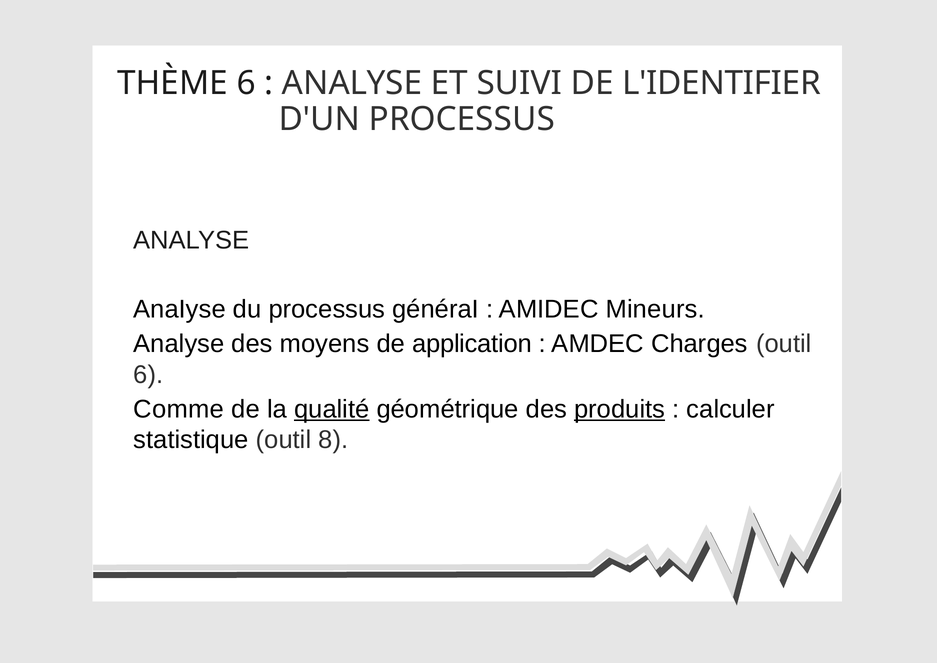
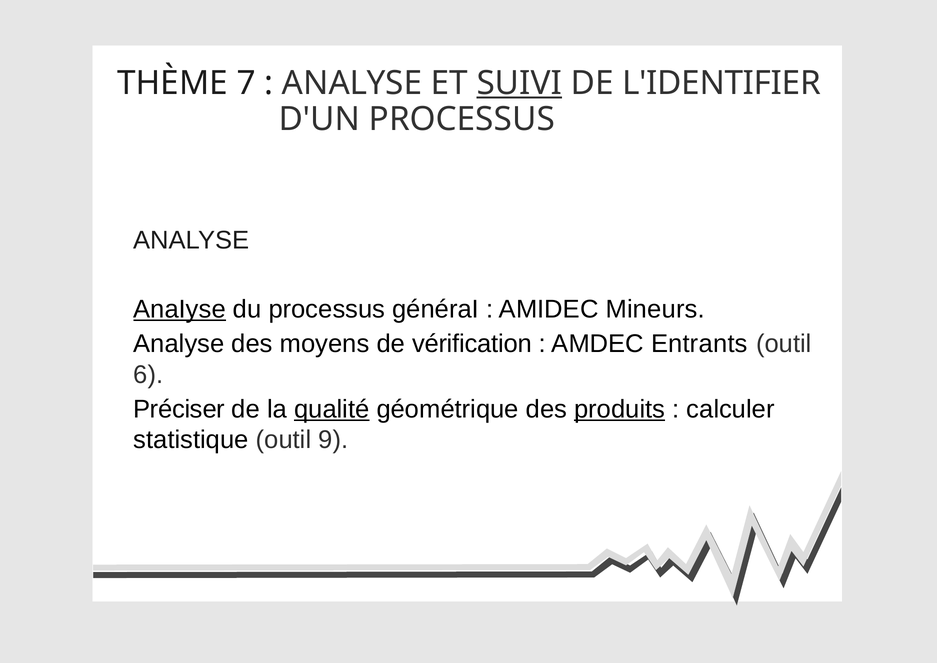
THÈME 6: 6 -> 7
SUIVI underline: none -> present
AnaIyse underline: none -> present
application: application -> vérification
Charges: Charges -> Entrants
Comme: Comme -> Préciser
8: 8 -> 9
